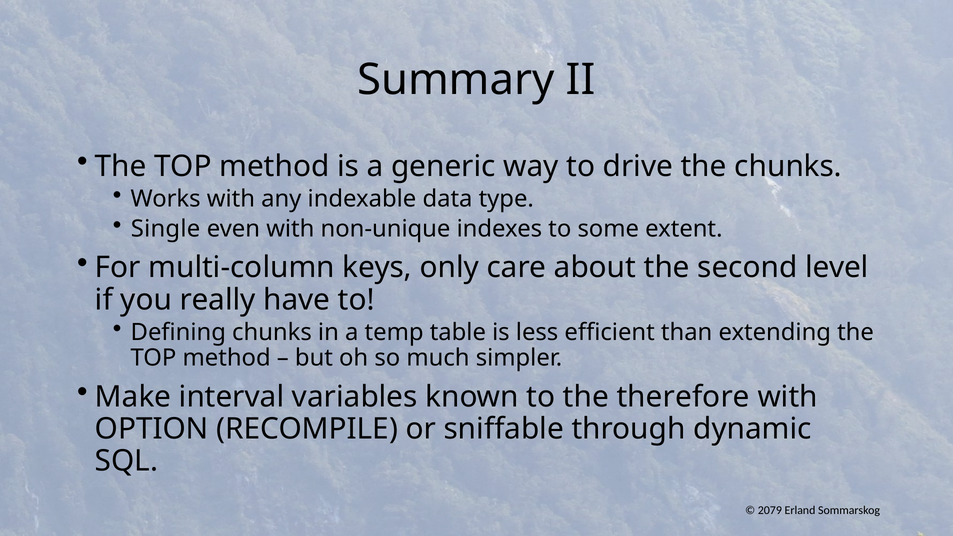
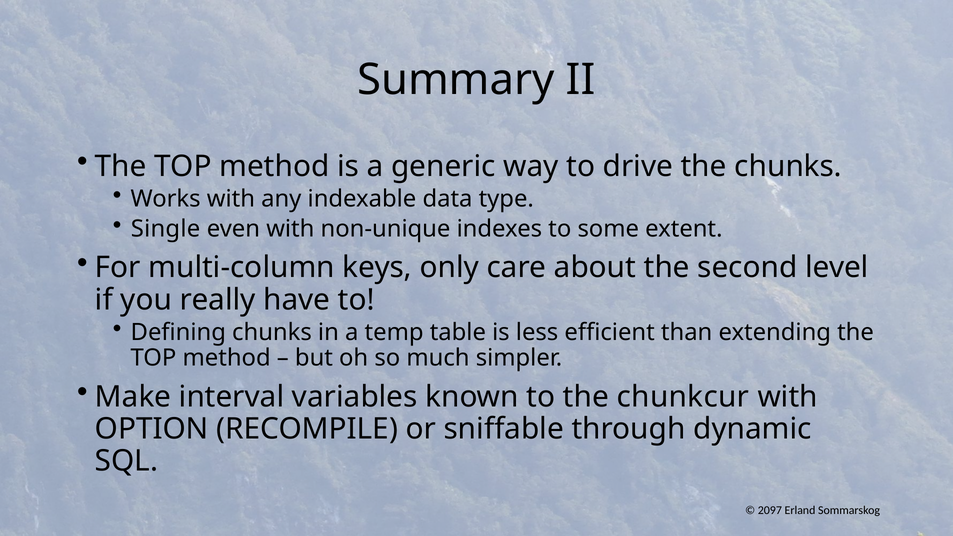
therefore: therefore -> chunkcur
2079: 2079 -> 2097
